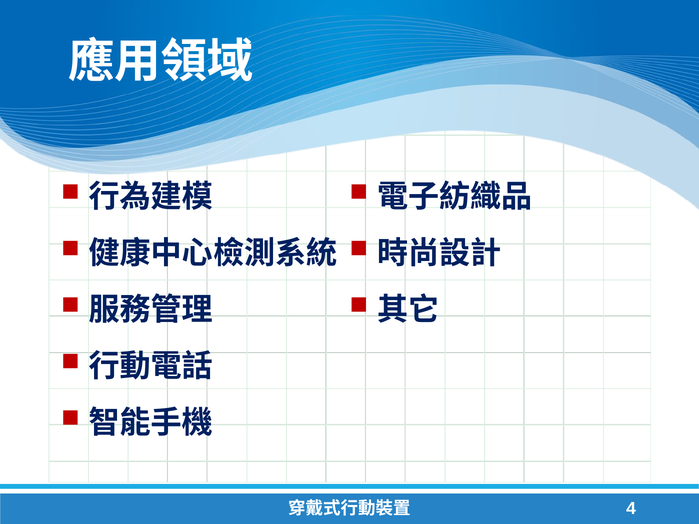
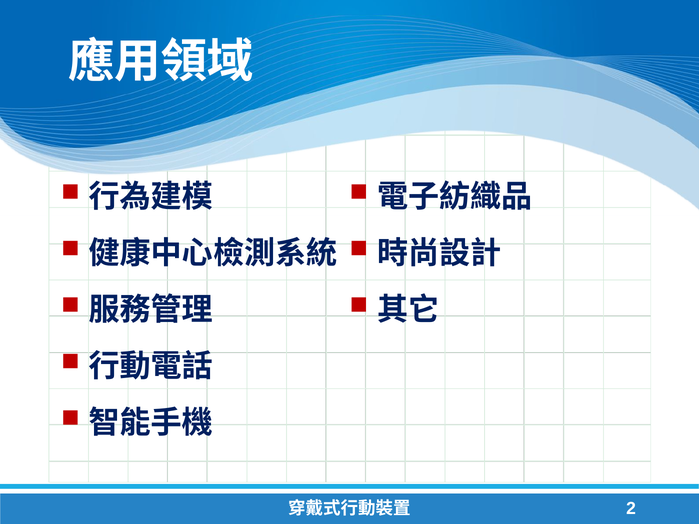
4: 4 -> 2
